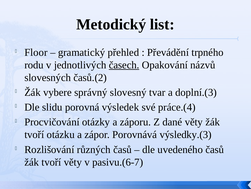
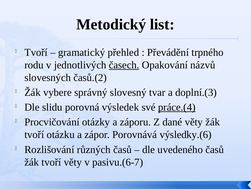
Floor at (36, 52): Floor -> Tvoří
práce.(4 underline: none -> present
výsledky.(3: výsledky.(3 -> výsledky.(6
